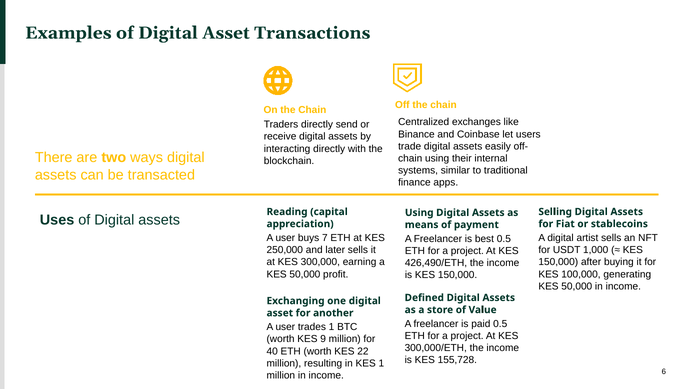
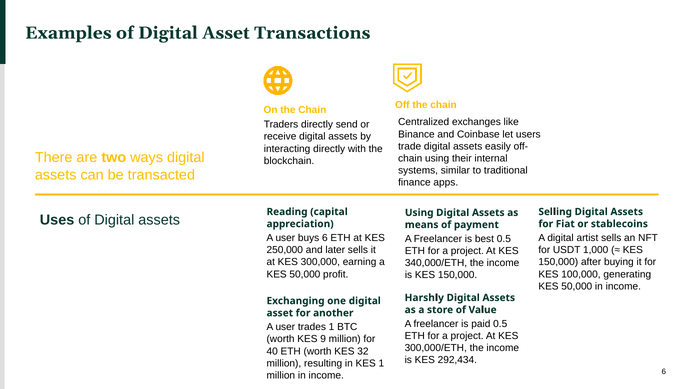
buys 7: 7 -> 6
426,490/ETH: 426,490/ETH -> 340,000/ETH
Defined: Defined -> Harshly
22: 22 -> 32
155,728: 155,728 -> 292,434
